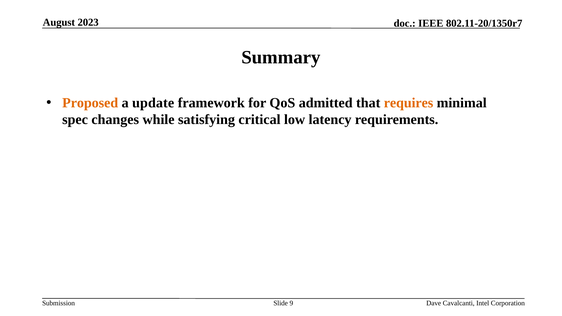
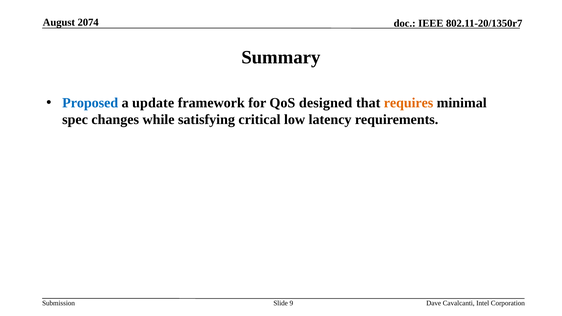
2023: 2023 -> 2074
Proposed colour: orange -> blue
admitted: admitted -> designed
